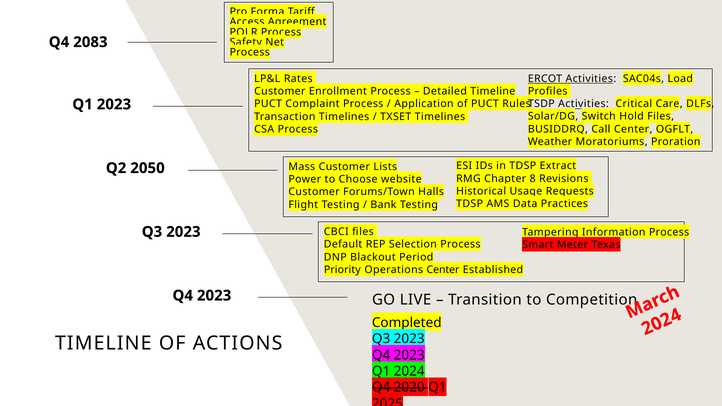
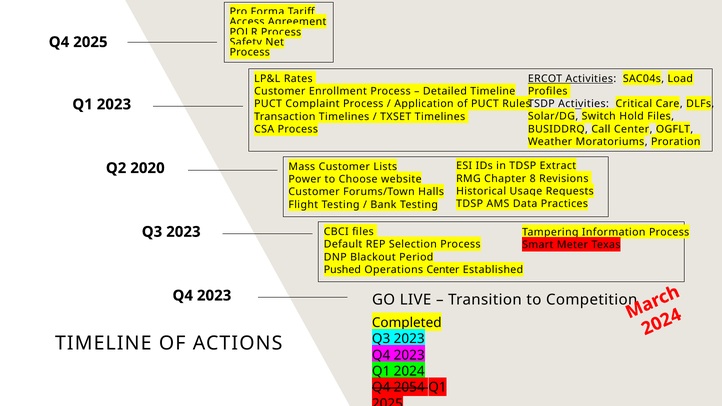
Q4 2083: 2083 -> 2025
2050: 2050 -> 2020
Priority: Priority -> Pushed
2020: 2020 -> 2054
